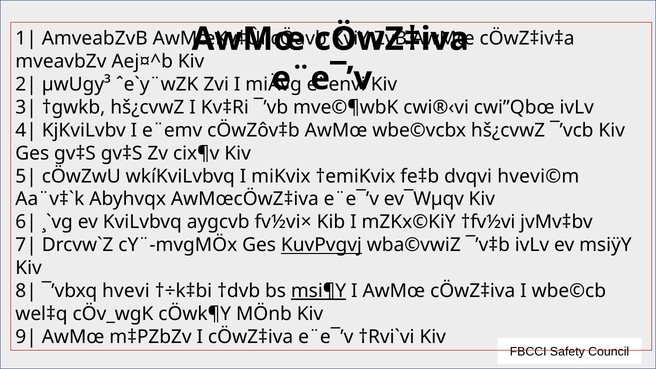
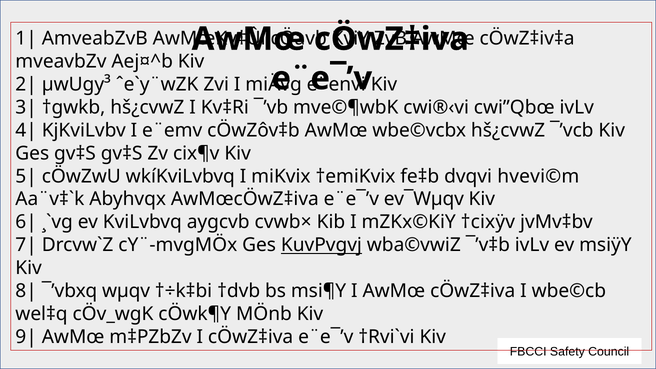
fv½vi×: fv½vi× -> cvwb×
†fv½vi: †fv½vi -> †cixÿv
hvevi: hvevi -> wµqv
msi¶Y underline: present -> none
